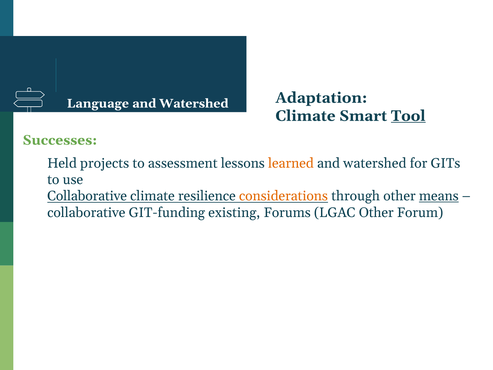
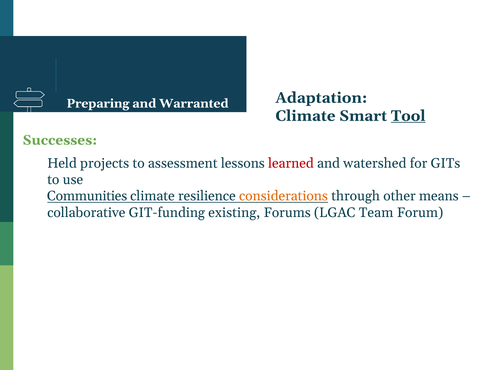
Language: Language -> Preparing
Watershed at (194, 103): Watershed -> Warranted
learned colour: orange -> red
Collaborative at (87, 196): Collaborative -> Communities
means underline: present -> none
LGAC Other: Other -> Team
